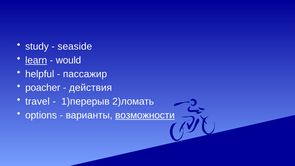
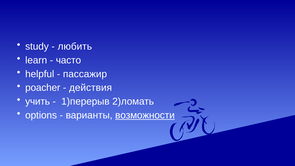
seaside: seaside -> любить
learn underline: present -> none
would: would -> часто
travel: travel -> учить
